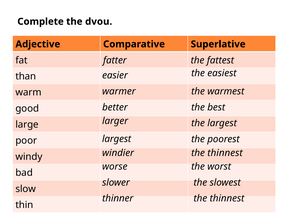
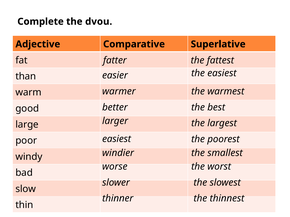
largest at (117, 139): largest -> easiest
thinnest at (225, 153): thinnest -> smallest
